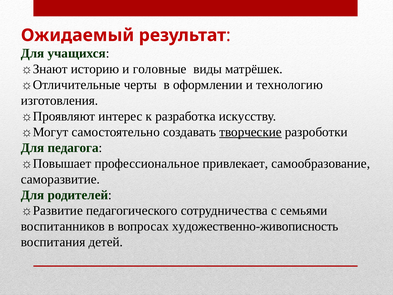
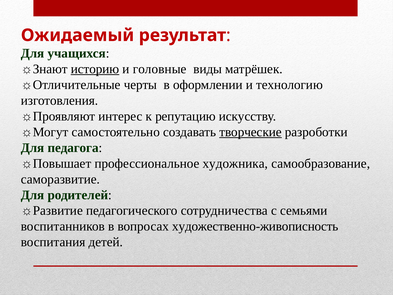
историю underline: none -> present
разработка: разработка -> репутацию
привлекает: привлекает -> художника
